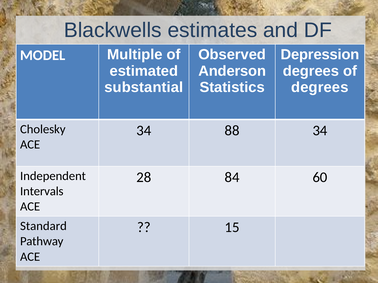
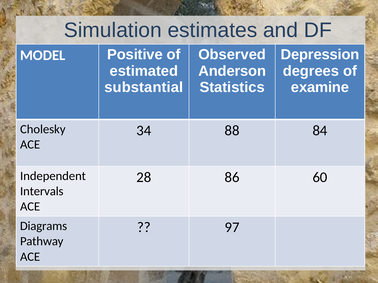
Blackwells: Blackwells -> Simulation
Multiple: Multiple -> Positive
degrees at (320, 88): degrees -> examine
88 34: 34 -> 84
84: 84 -> 86
Standard: Standard -> Diagrams
15: 15 -> 97
